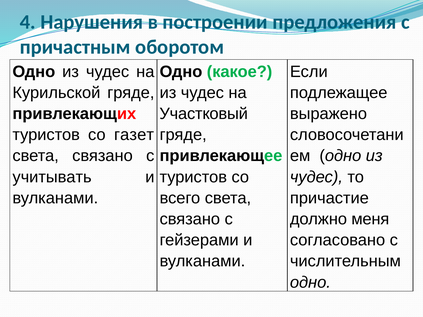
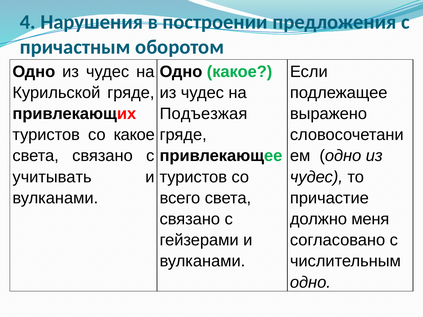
Участковый: Участковый -> Подъезжая
со газет: газет -> какое
